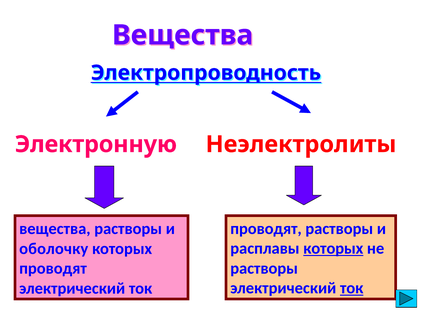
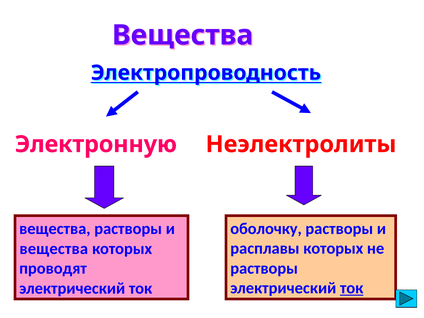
проводят at (266, 229): проводят -> оболочку
которых at (333, 248) underline: present -> none
оболочку at (54, 249): оболочку -> вещества
